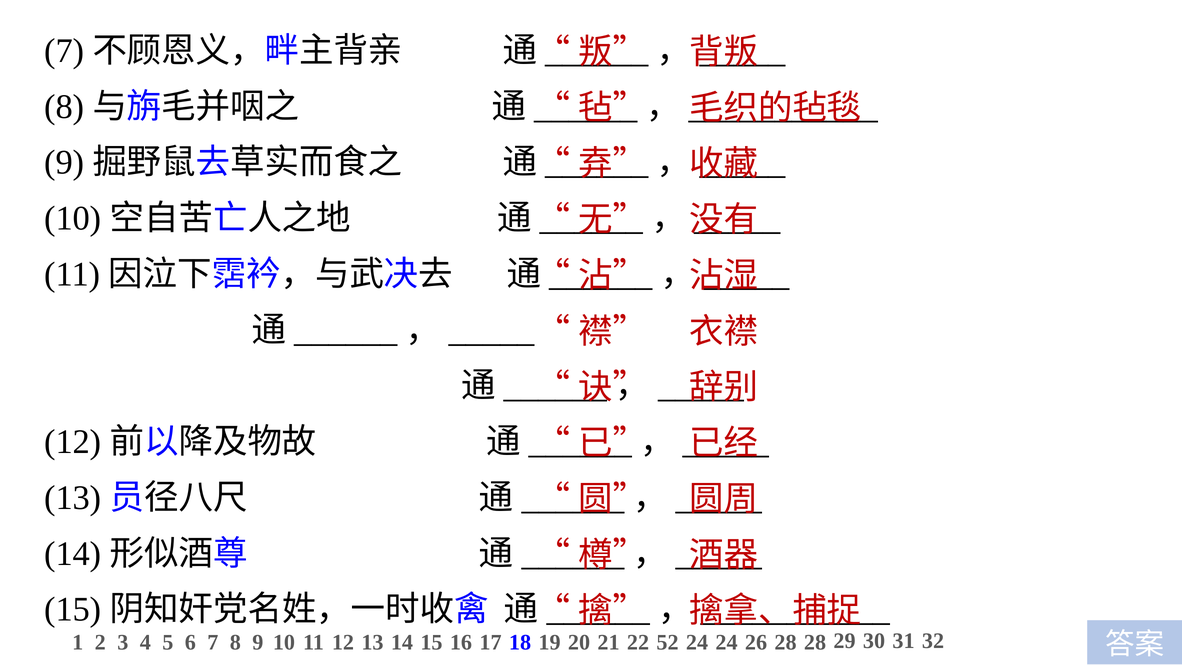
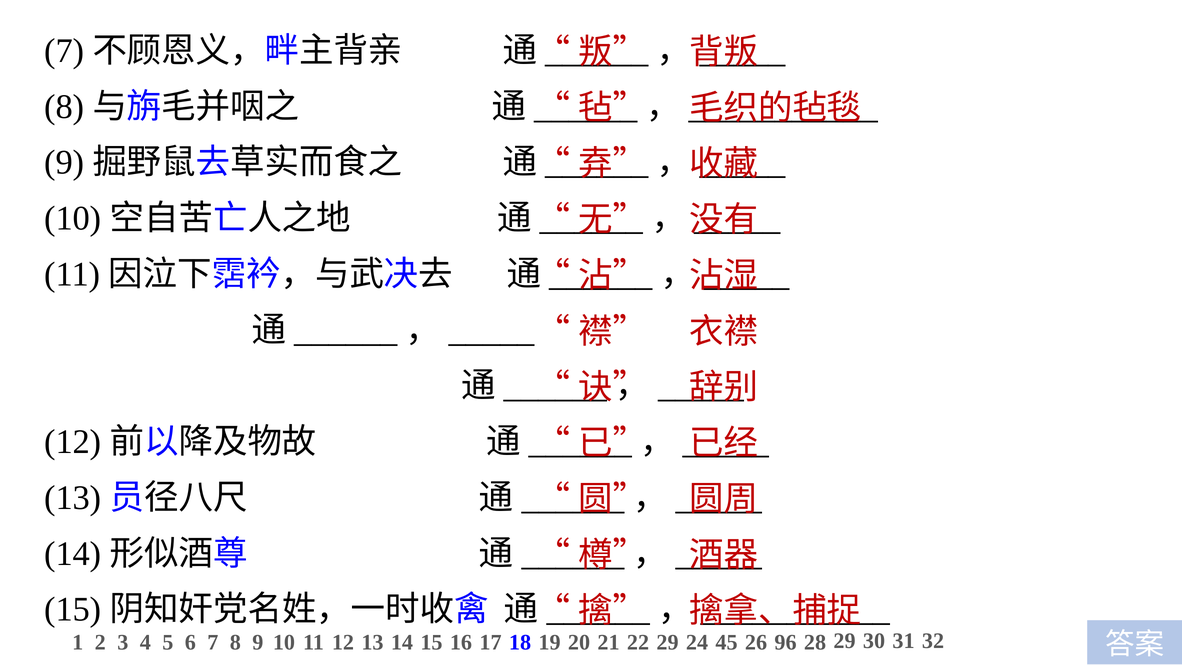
22 52: 52 -> 29
24 24: 24 -> 45
26 28: 28 -> 96
